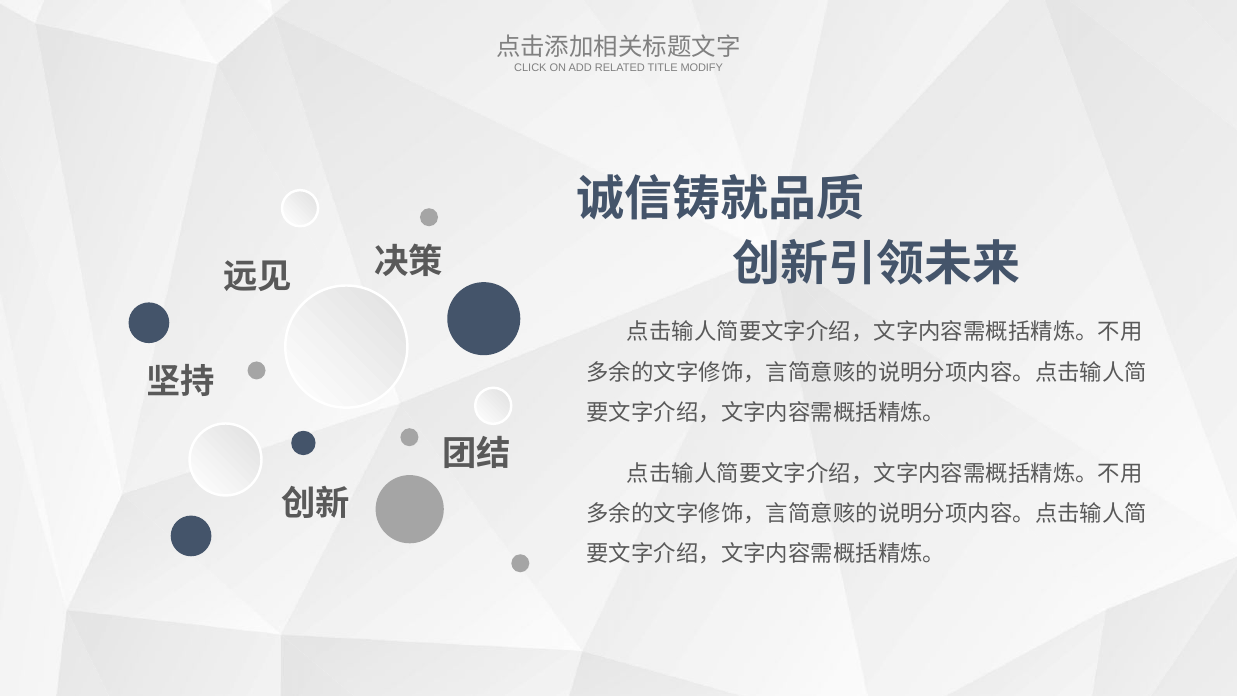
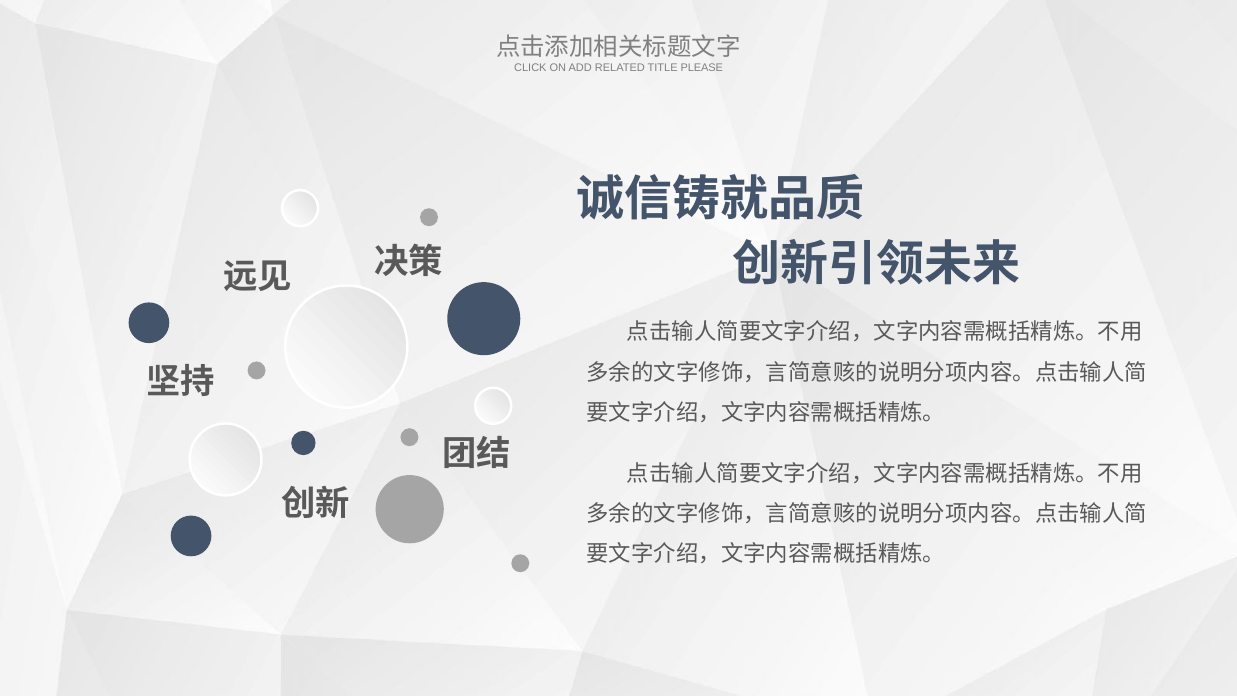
MODIFY: MODIFY -> PLEASE
